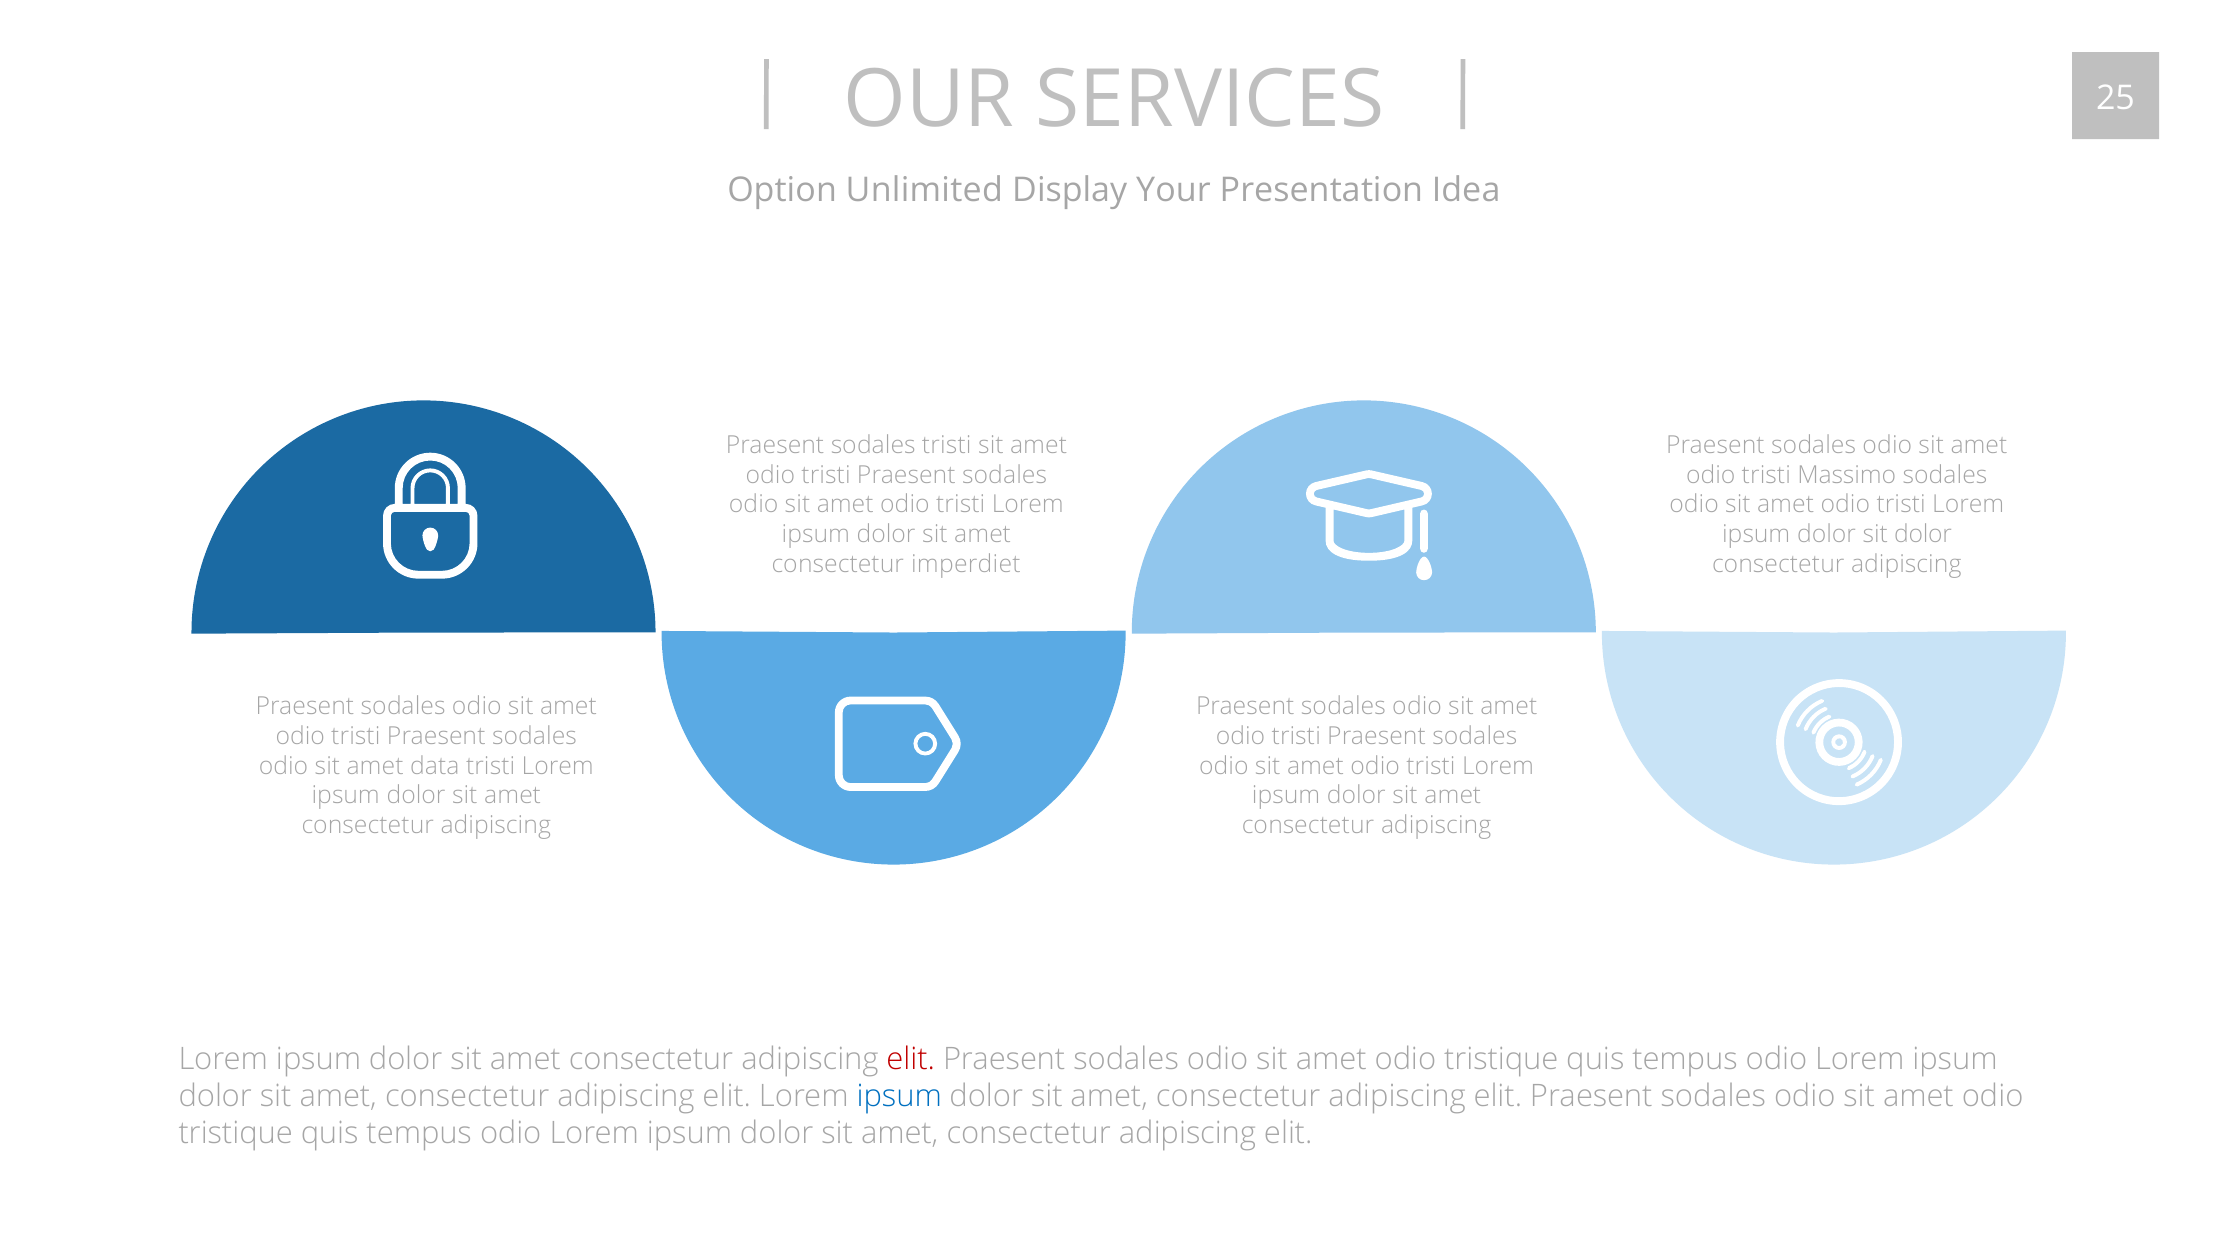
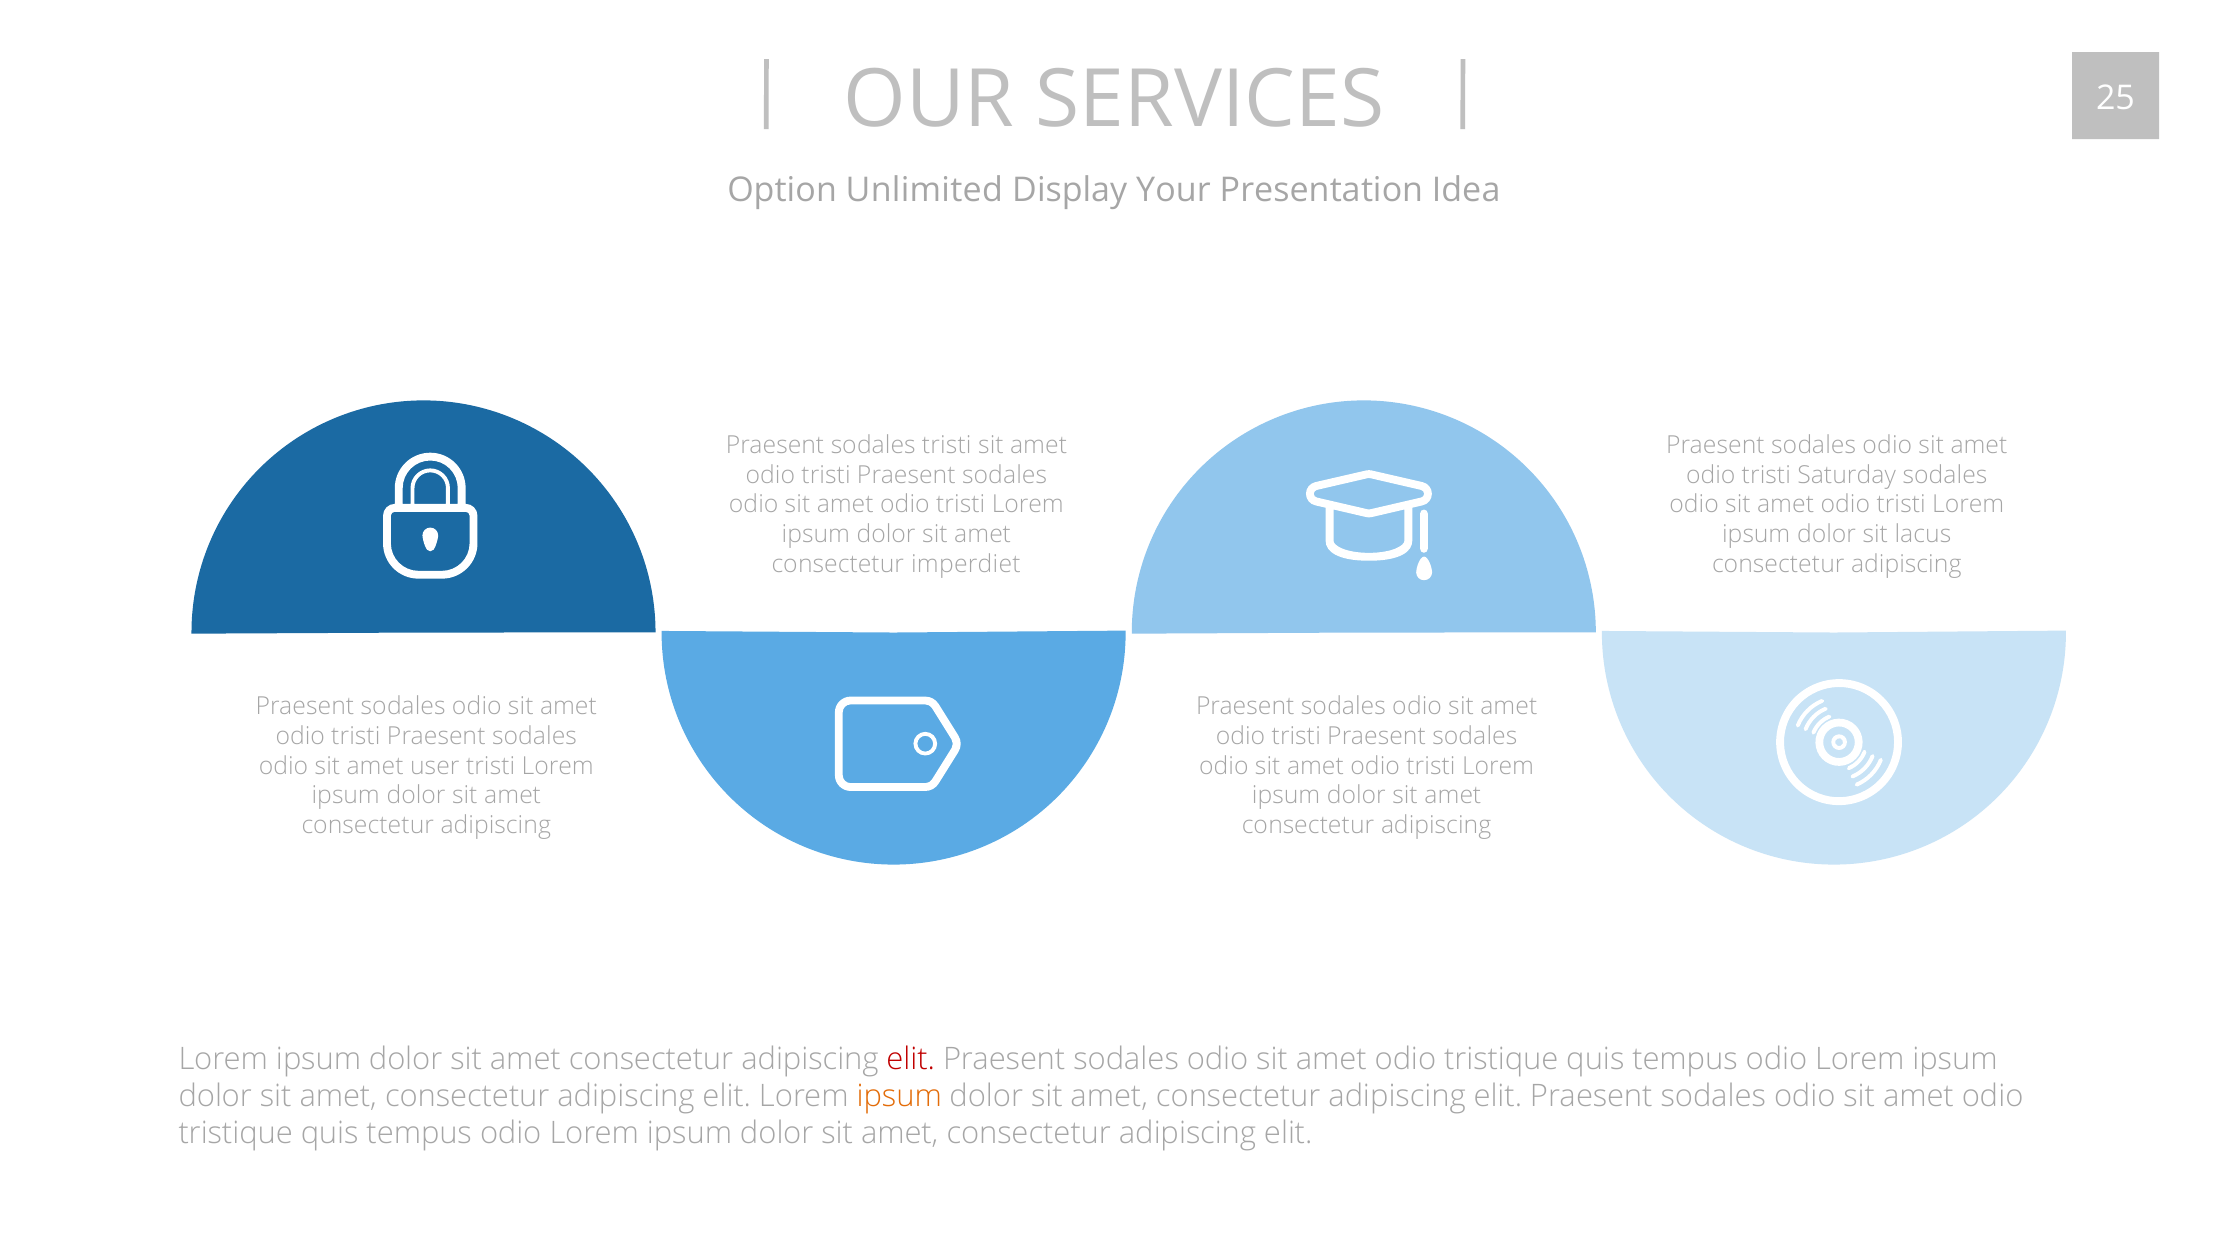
Massimo: Massimo -> Saturday
sit dolor: dolor -> lacus
data: data -> user
ipsum at (899, 1096) colour: blue -> orange
